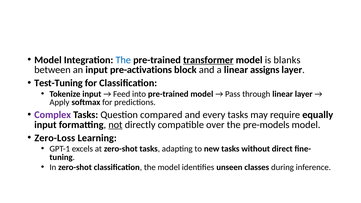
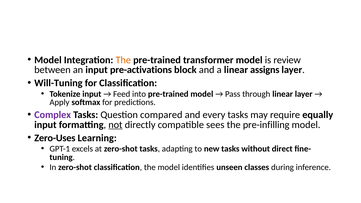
The at (123, 60) colour: blue -> orange
transformer underline: present -> none
blanks: blanks -> review
Test-Tuning: Test-Tuning -> Will-Tuning
over: over -> sees
pre-models: pre-models -> pre-infilling
Zero-Loss: Zero-Loss -> Zero-Uses
